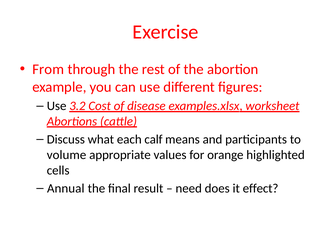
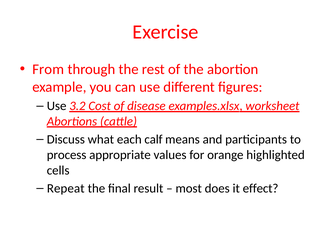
volume: volume -> process
Annual: Annual -> Repeat
need: need -> most
